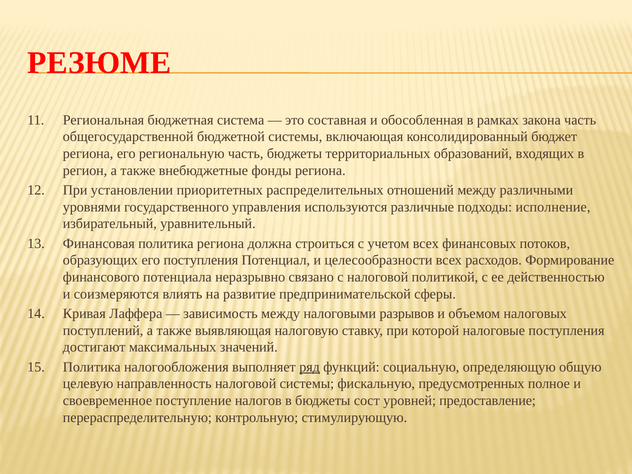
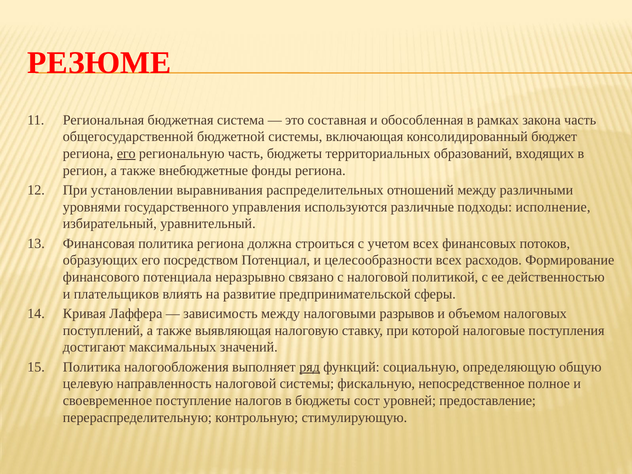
его at (126, 154) underline: none -> present
приоритетных: приоритетных -> выравнивания
его поступления: поступления -> посредством
соизмеряются: соизмеряются -> плательщиков
предусмотренных: предусмотренных -> непосредственное
